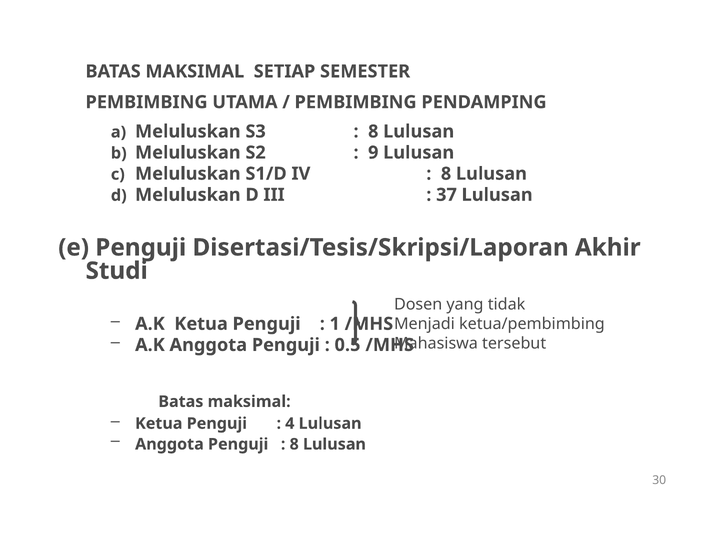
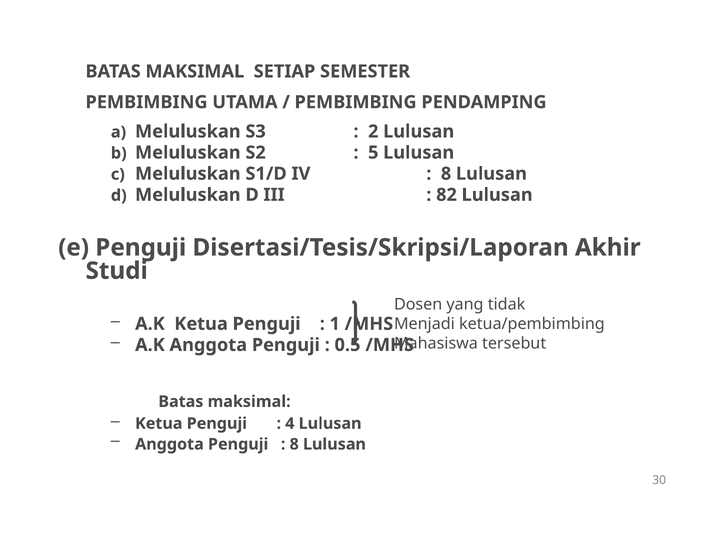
8 at (373, 131): 8 -> 2
9: 9 -> 5
37: 37 -> 82
